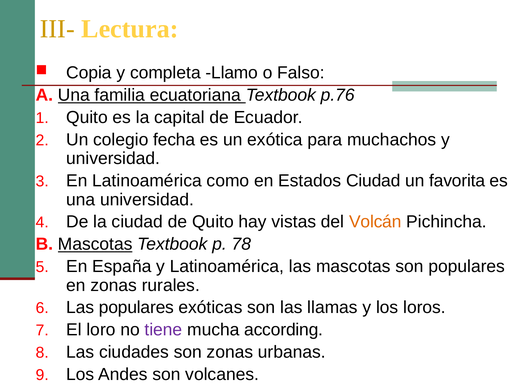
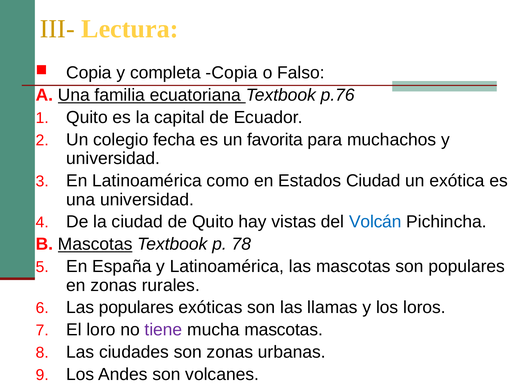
completa Llamo: Llamo -> Copia
exótica: exótica -> favorita
favorita: favorita -> exótica
Volcán colour: orange -> blue
mucha according: according -> mascotas
